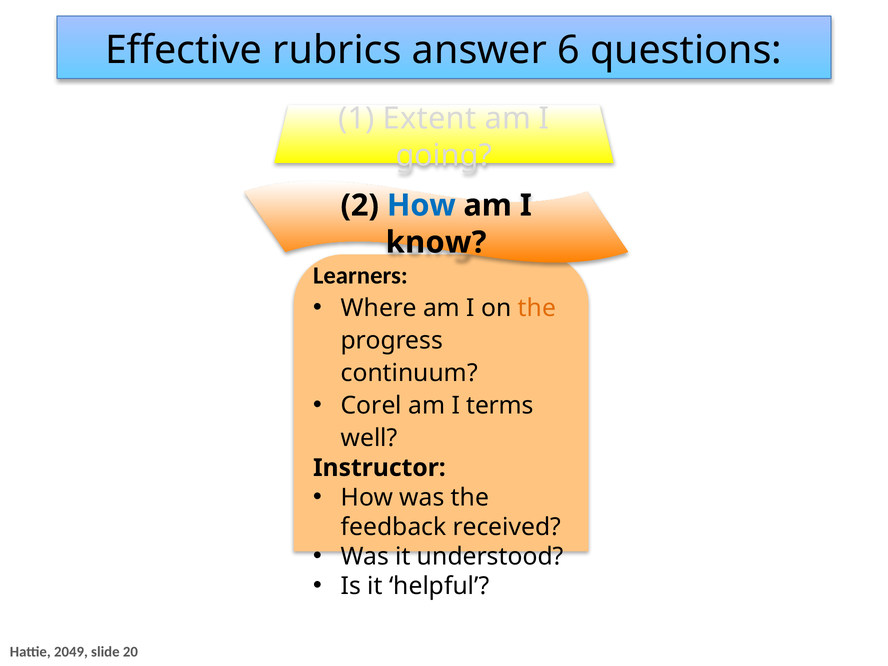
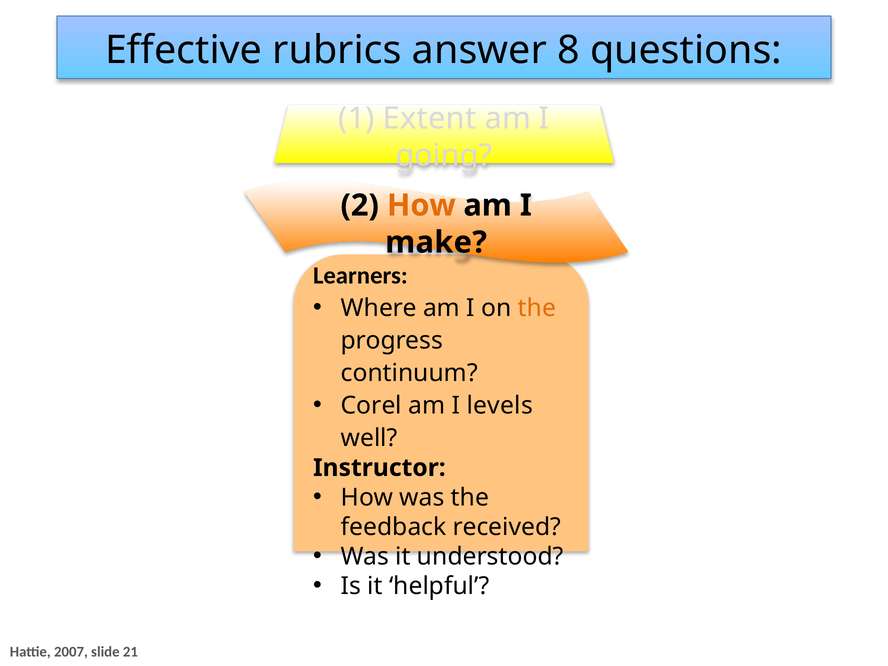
6: 6 -> 8
How at (421, 205) colour: blue -> orange
know: know -> make
terms: terms -> levels
2049: 2049 -> 2007
20: 20 -> 21
